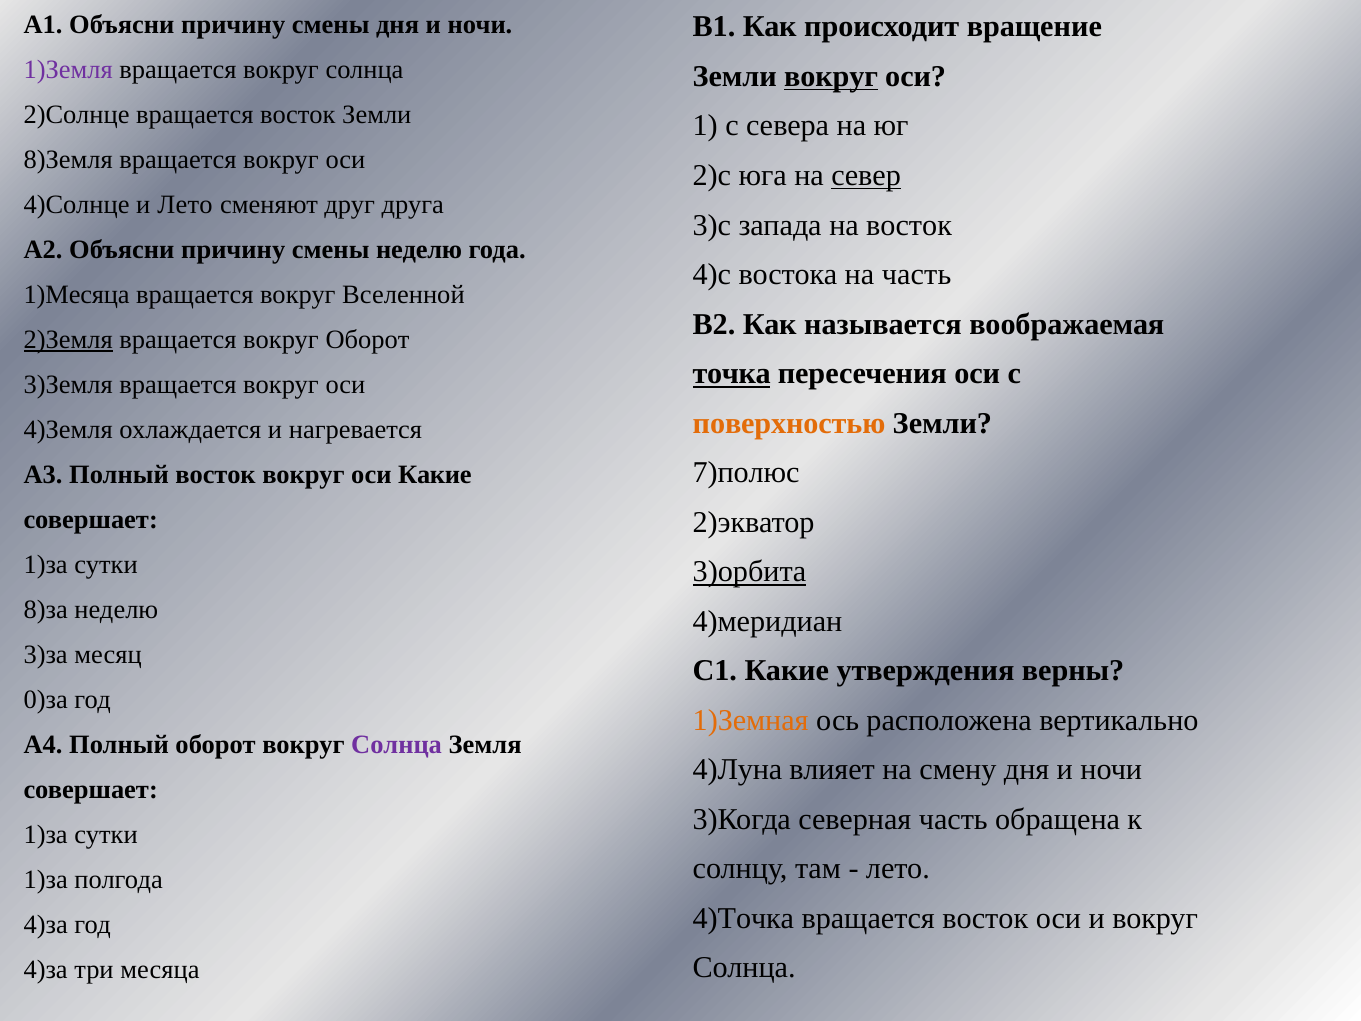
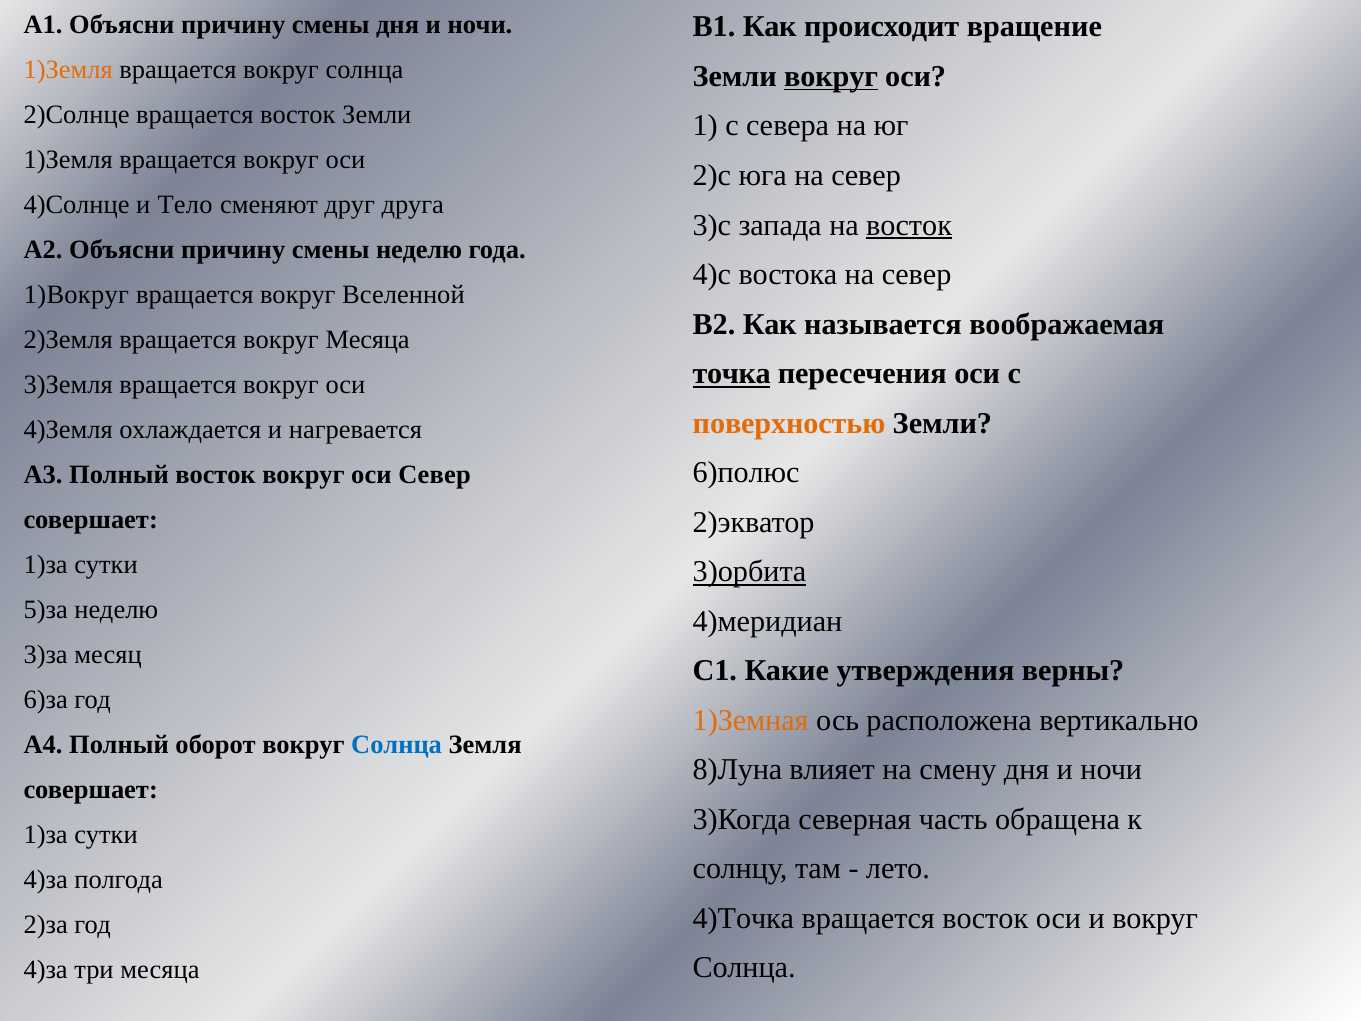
1)Земля at (68, 69) colour: purple -> orange
8)Земля at (68, 159): 8)Земля -> 1)Земля
север at (866, 175) underline: present -> none
и Лето: Лето -> Тело
восток at (909, 225) underline: none -> present
востока на часть: часть -> север
1)Месяца: 1)Месяца -> 1)Вокруг
2)Земля underline: present -> none
вокруг Оборот: Оборот -> Месяца
7)полюс: 7)полюс -> 6)полюс
оси Какие: Какие -> Север
8)за: 8)за -> 5)за
0)за: 0)за -> 6)за
Солнца at (397, 745) colour: purple -> blue
4)Луна: 4)Луна -> 8)Луна
1)за at (46, 880): 1)за -> 4)за
4)за at (46, 925): 4)за -> 2)за
